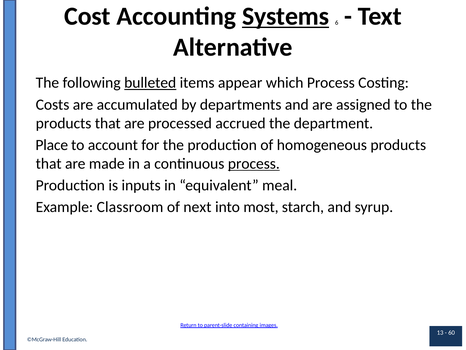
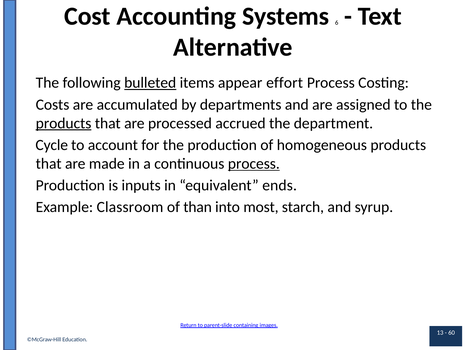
Systems underline: present -> none
which: which -> effort
products at (64, 123) underline: none -> present
Place: Place -> Cycle
meal: meal -> ends
next: next -> than
